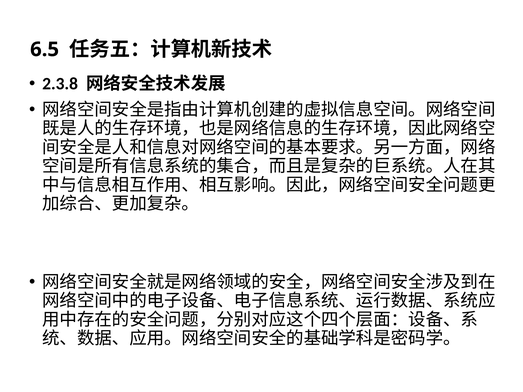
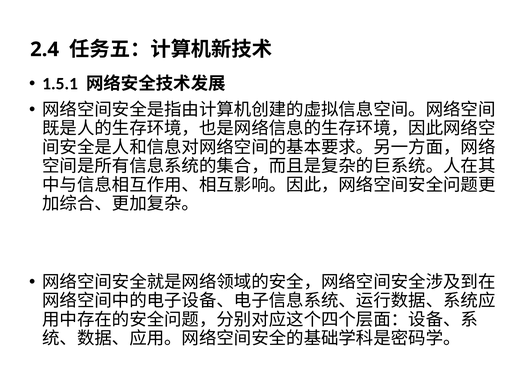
6.5: 6.5 -> 2.4
2.3.8: 2.3.8 -> 1.5.1
